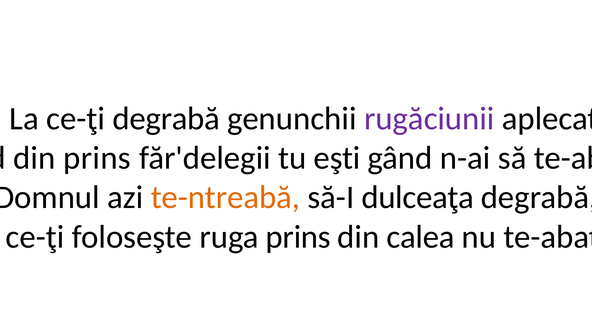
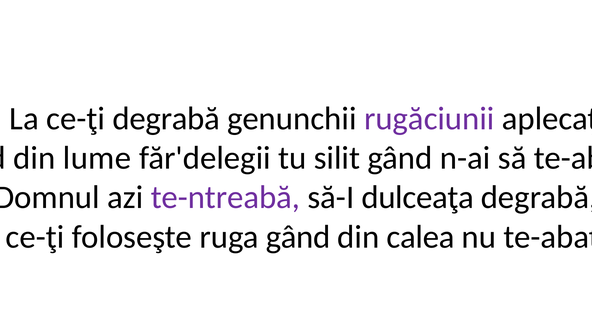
din prins: prins -> lume
eşti: eşti -> silit
te-ntreabă colour: orange -> purple
ruga prins: prins -> gând
